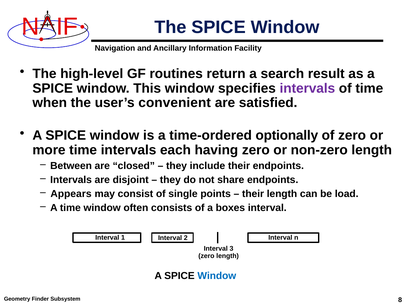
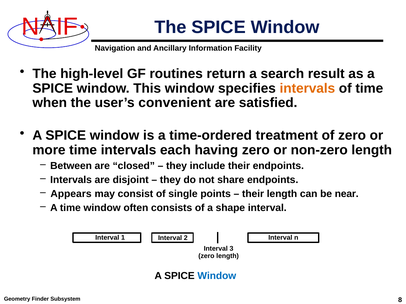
intervals at (307, 89) colour: purple -> orange
optionally: optionally -> treatment
load: load -> near
boxes: boxes -> shape
